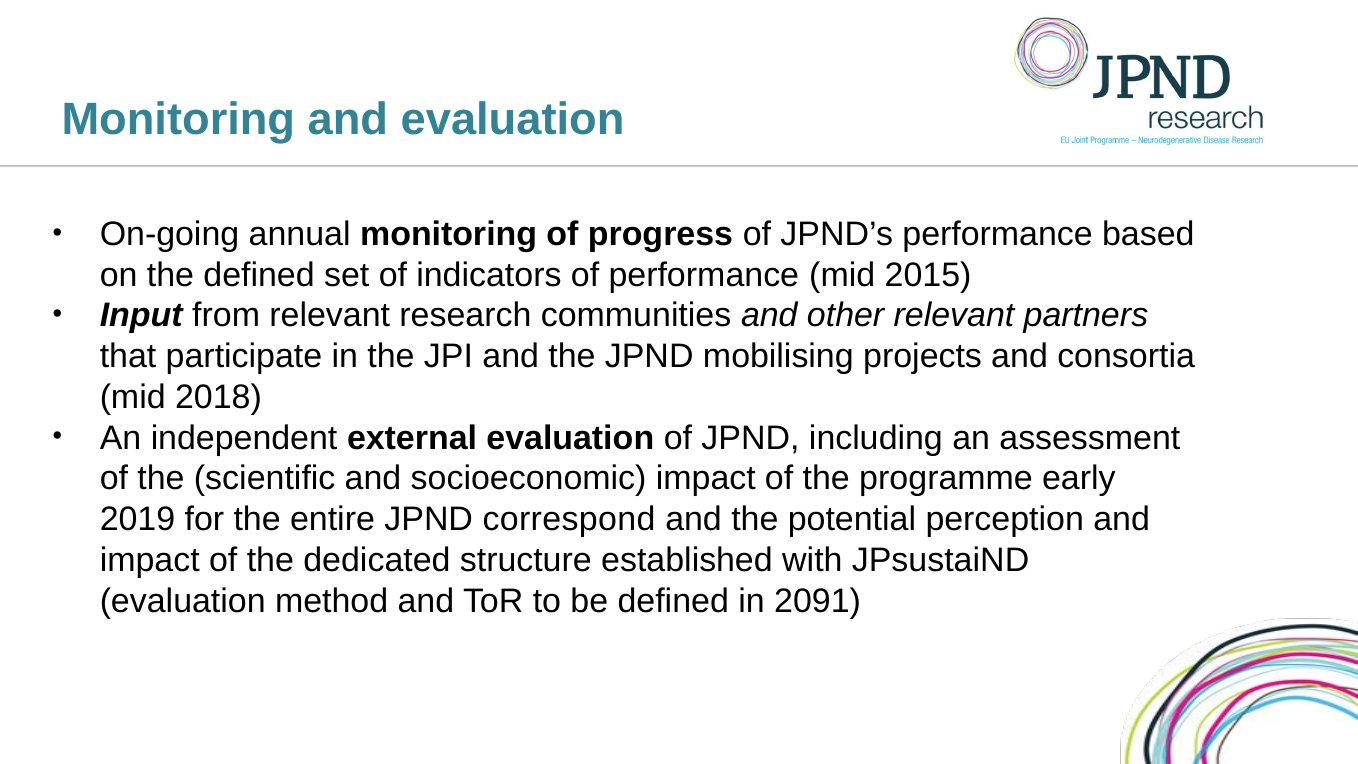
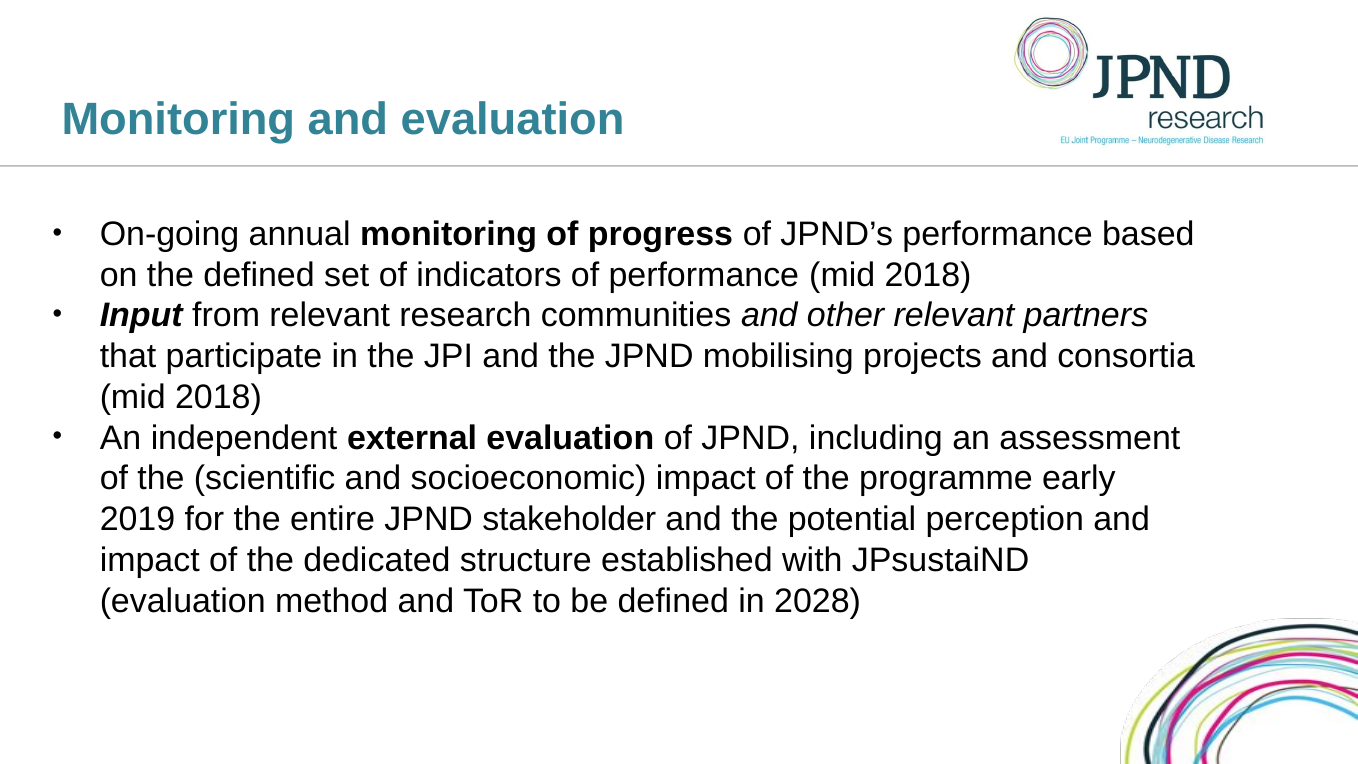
performance mid 2015: 2015 -> 2018
correspond: correspond -> stakeholder
2091: 2091 -> 2028
